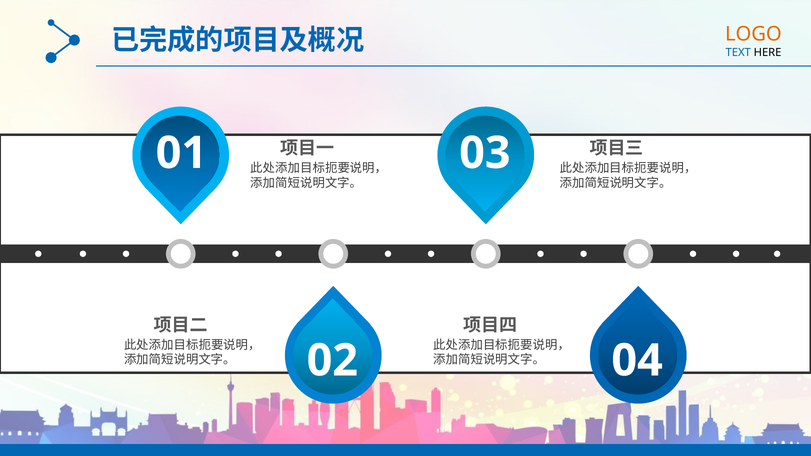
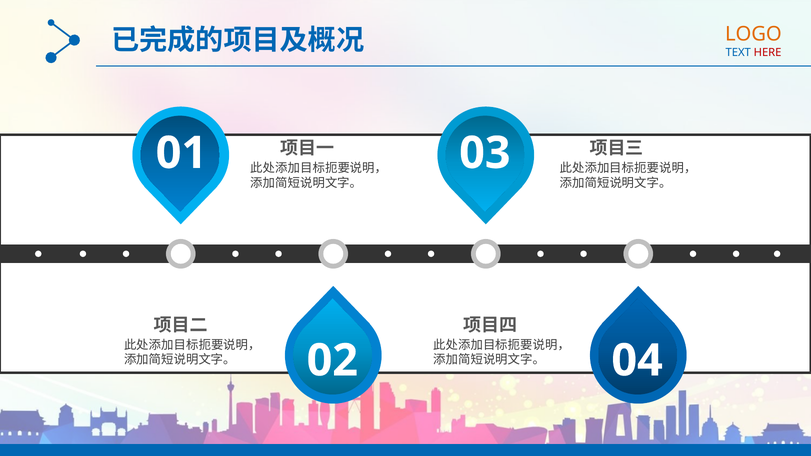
HERE colour: black -> red
